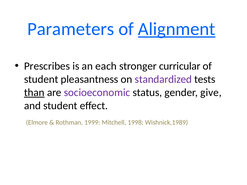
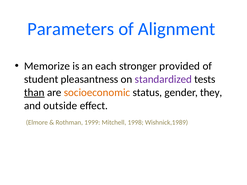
Alignment underline: present -> none
Prescribes: Prescribes -> Memorize
curricular: curricular -> provided
socioeconomic colour: purple -> orange
give: give -> they
and student: student -> outside
